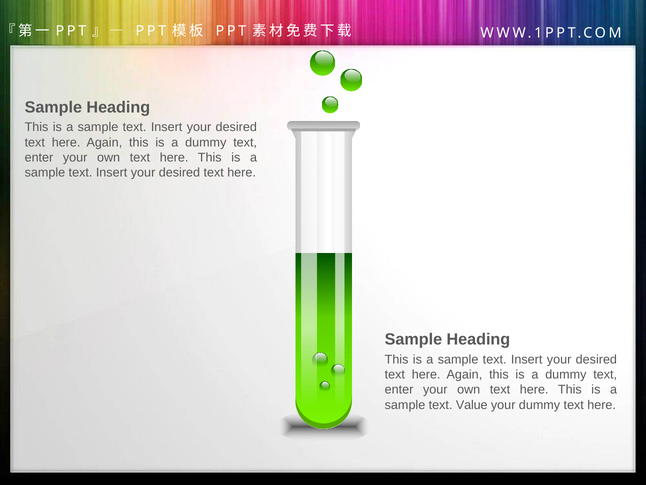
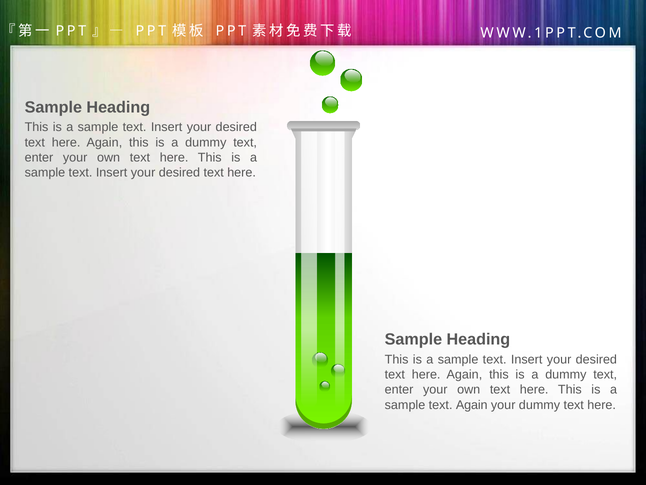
text Value: Value -> Again
